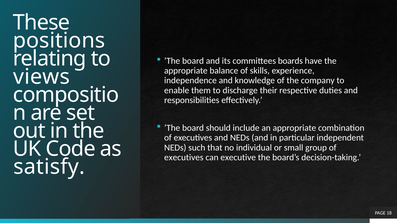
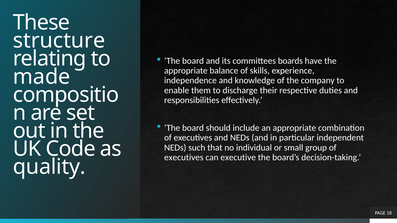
positions: positions -> structure
views: views -> made
satisfy: satisfy -> quality
